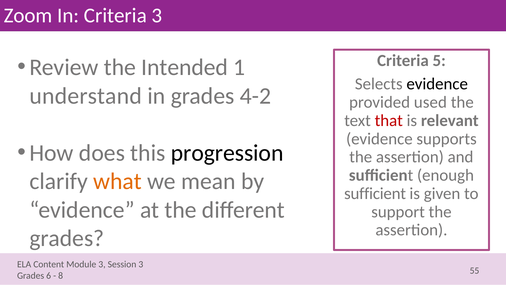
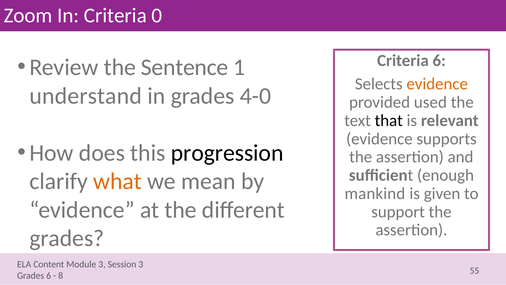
Criteria 3: 3 -> 0
Criteria 5: 5 -> 6
Intended: Intended -> Sentence
evidence at (437, 84) colour: black -> orange
4-2: 4-2 -> 4-0
that colour: red -> black
sufficient at (375, 193): sufficient -> mankind
